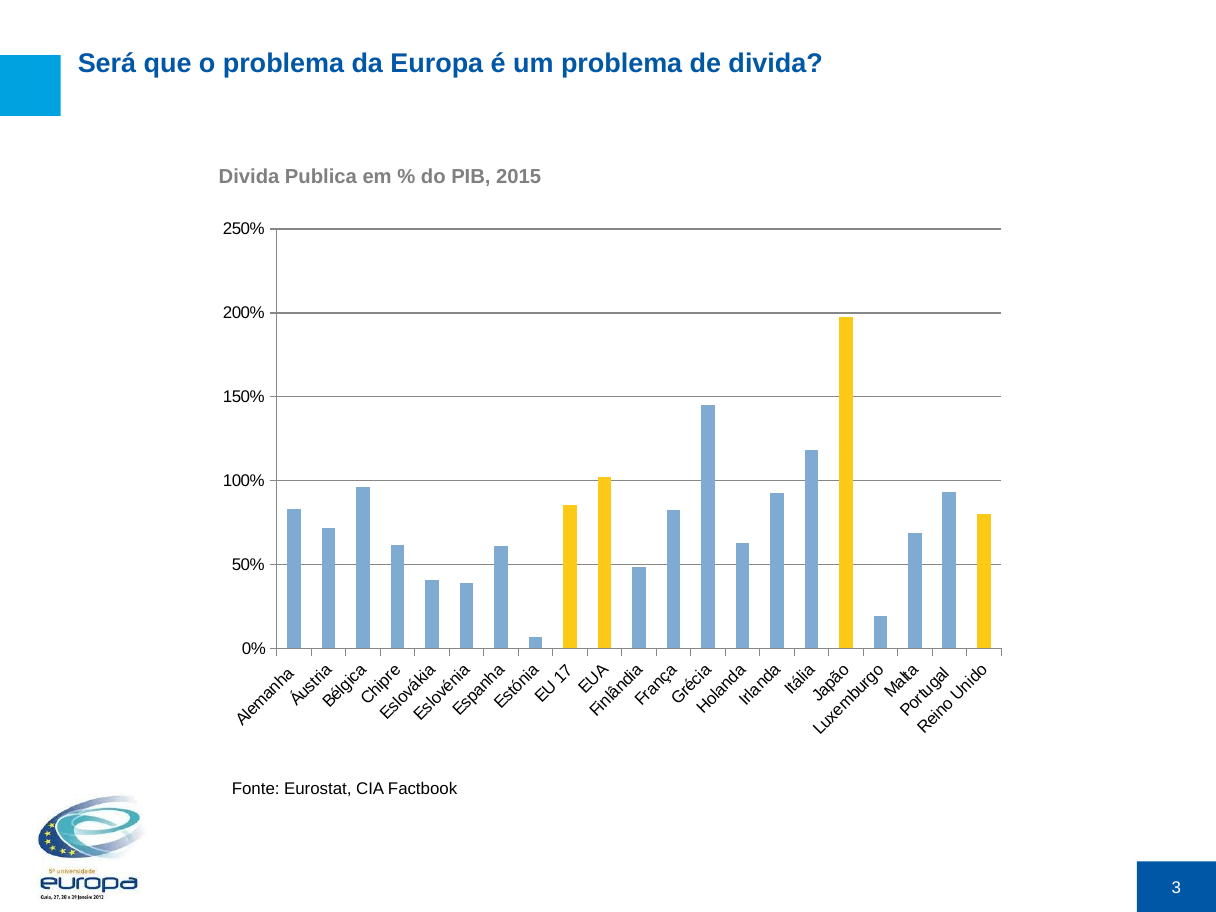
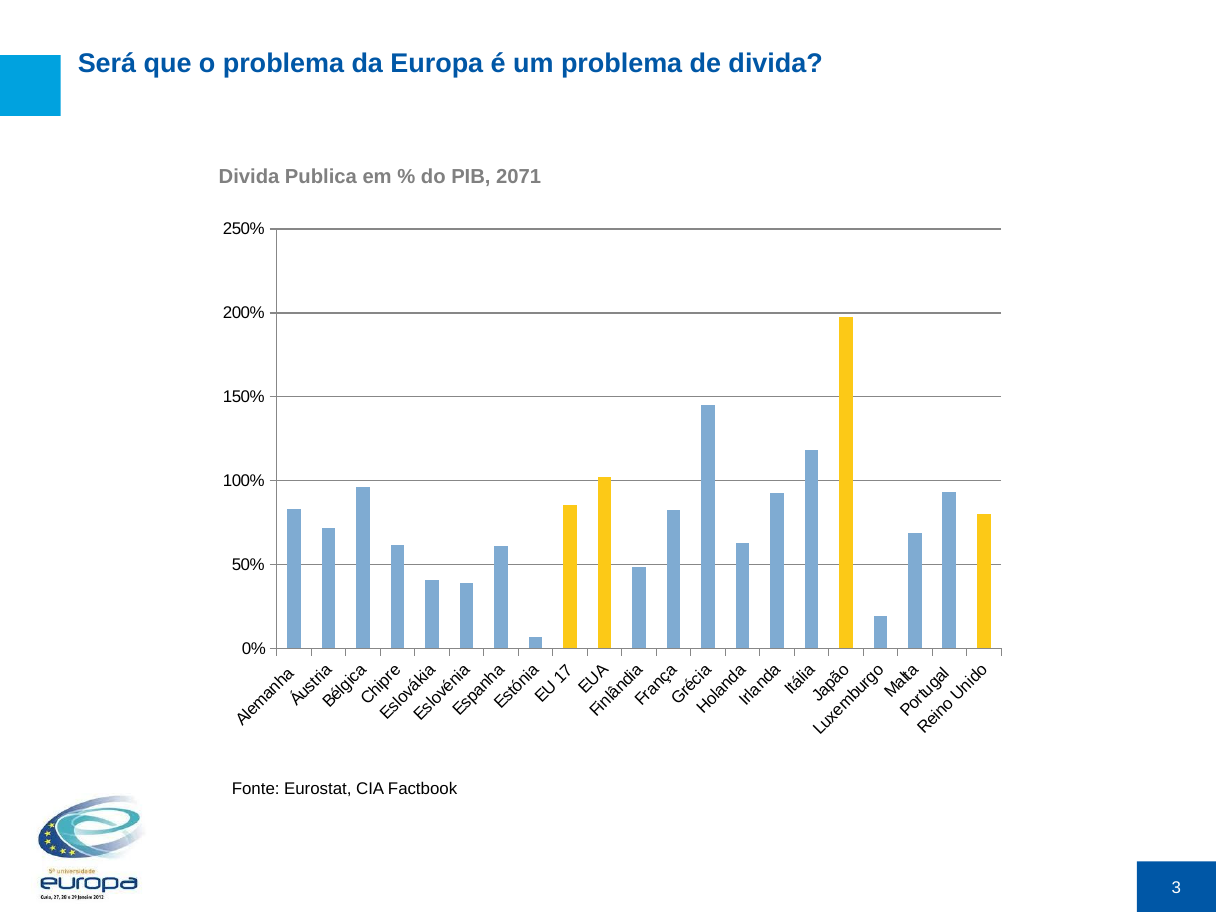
2015: 2015 -> 2071
